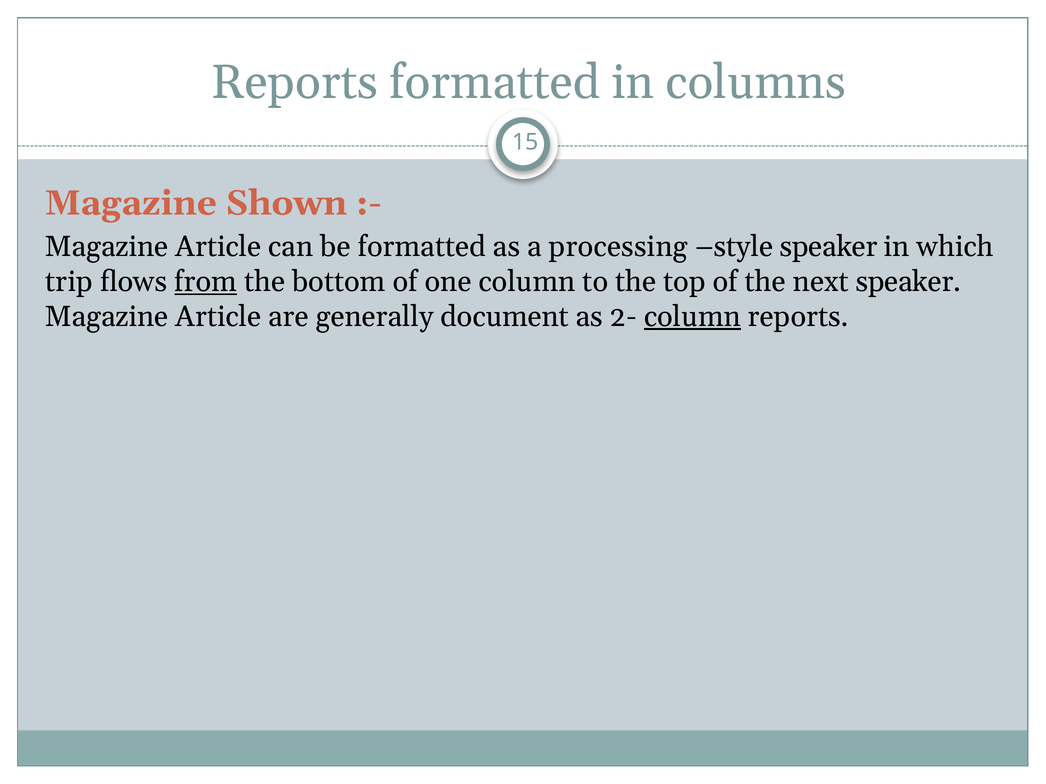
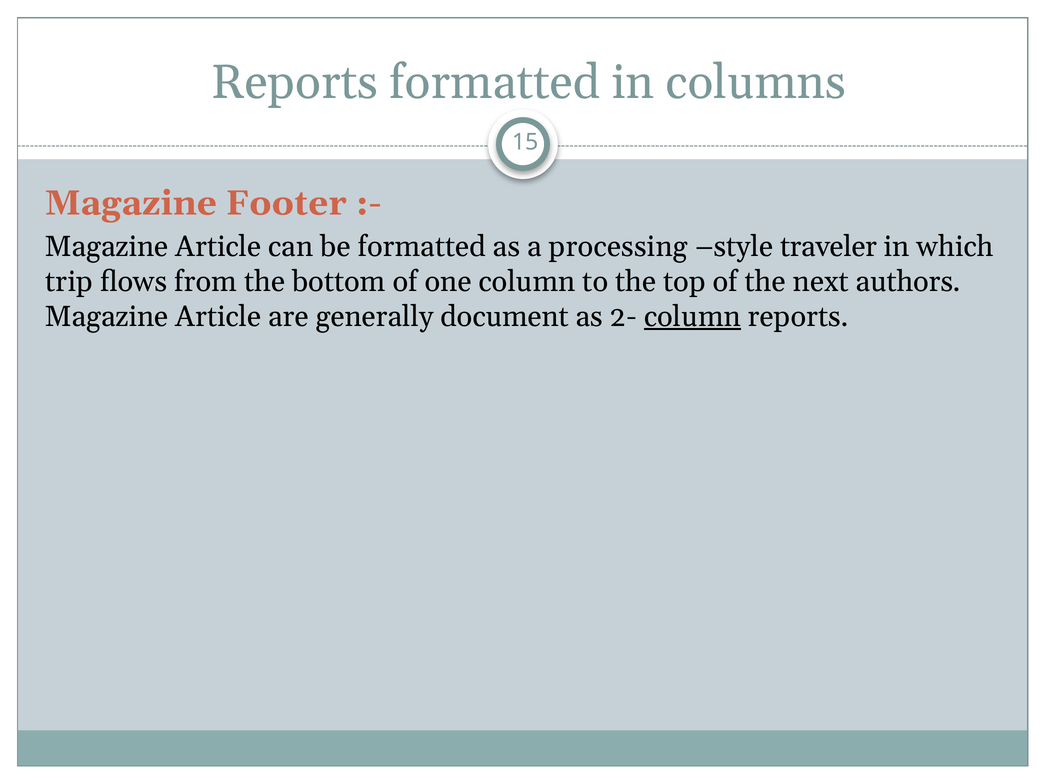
Shown: Shown -> Footer
style speaker: speaker -> traveler
from underline: present -> none
next speaker: speaker -> authors
